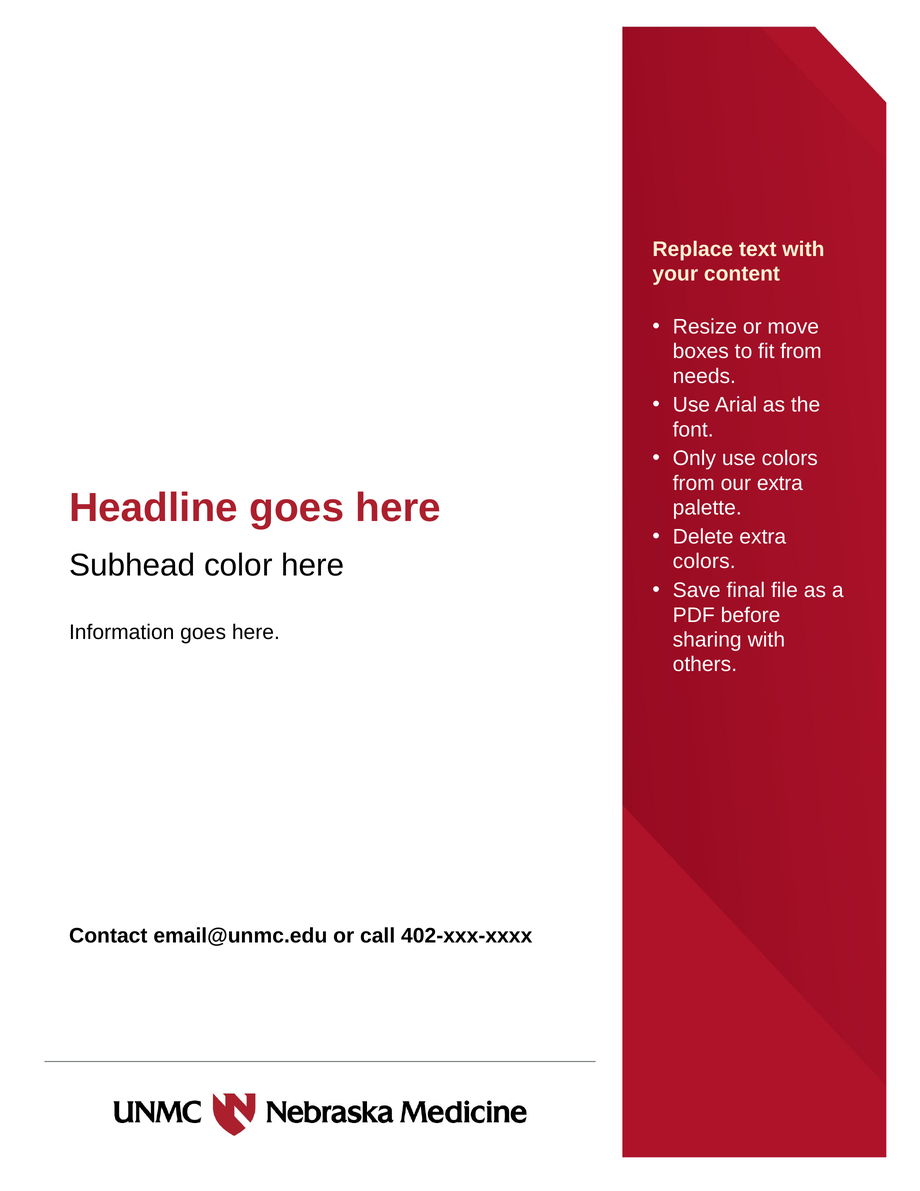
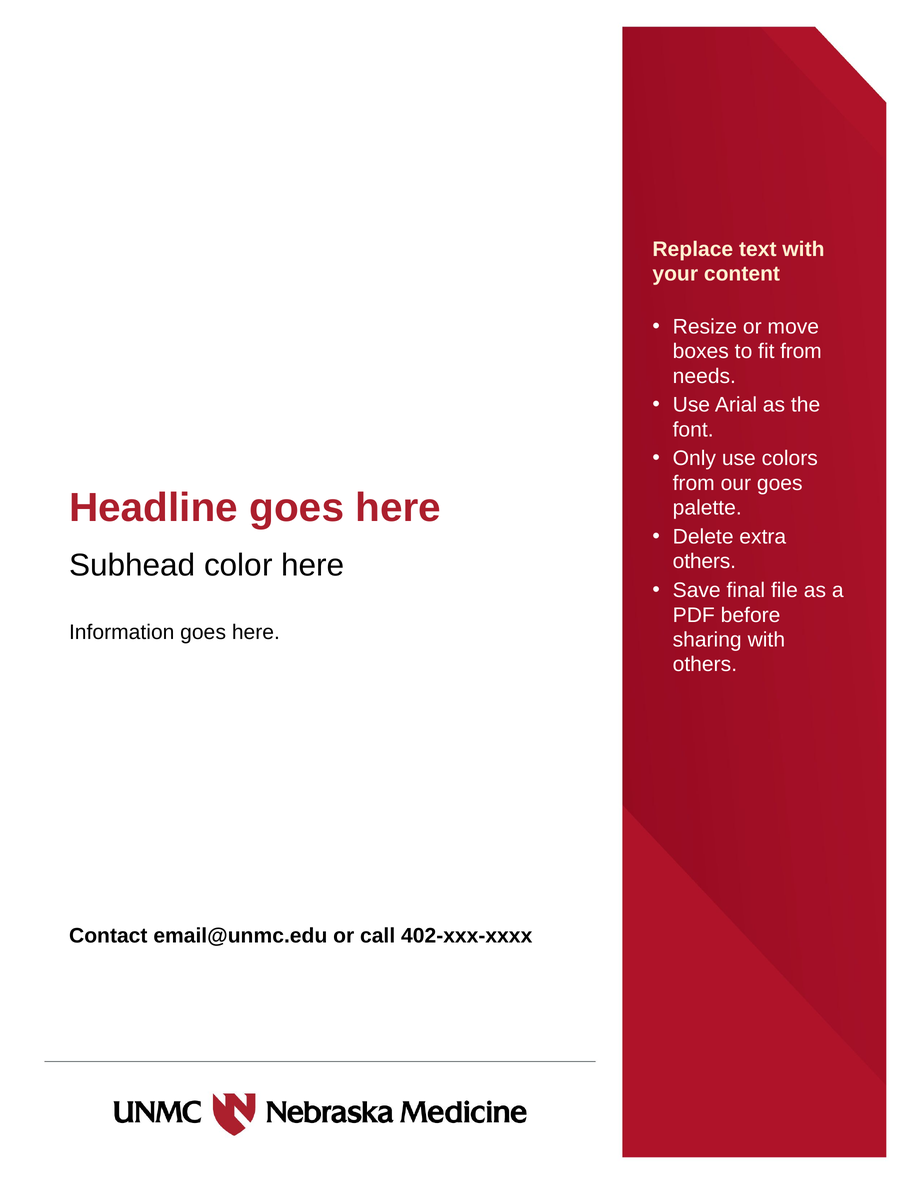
our extra: extra -> goes
colors at (704, 561): colors -> others
